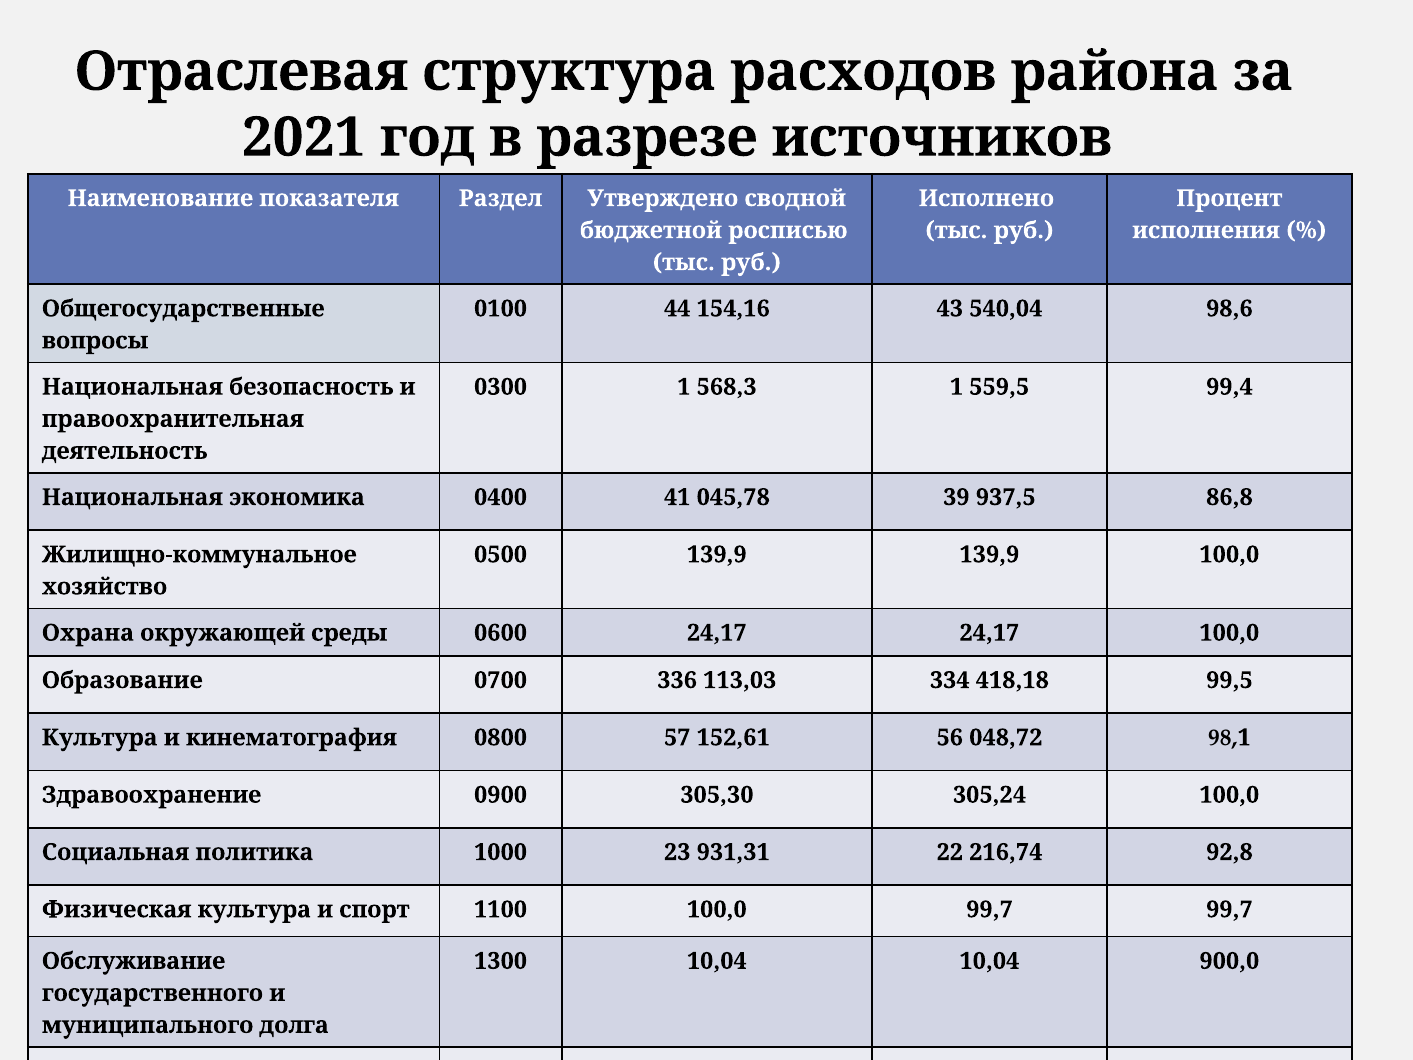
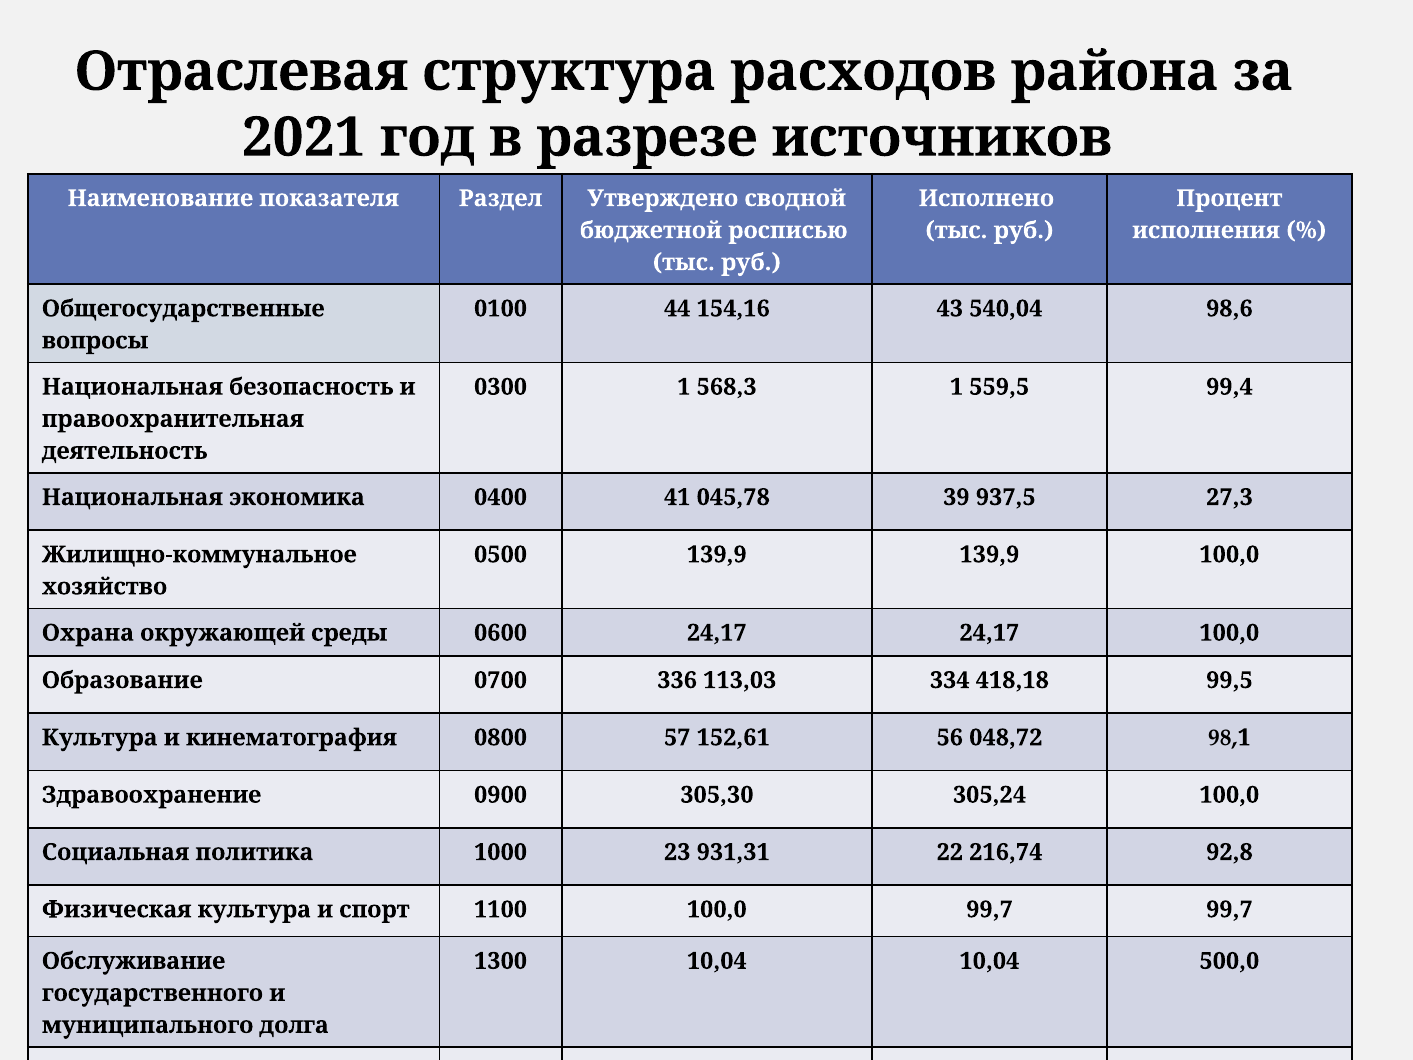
86,8: 86,8 -> 27,3
900,0: 900,0 -> 500,0
